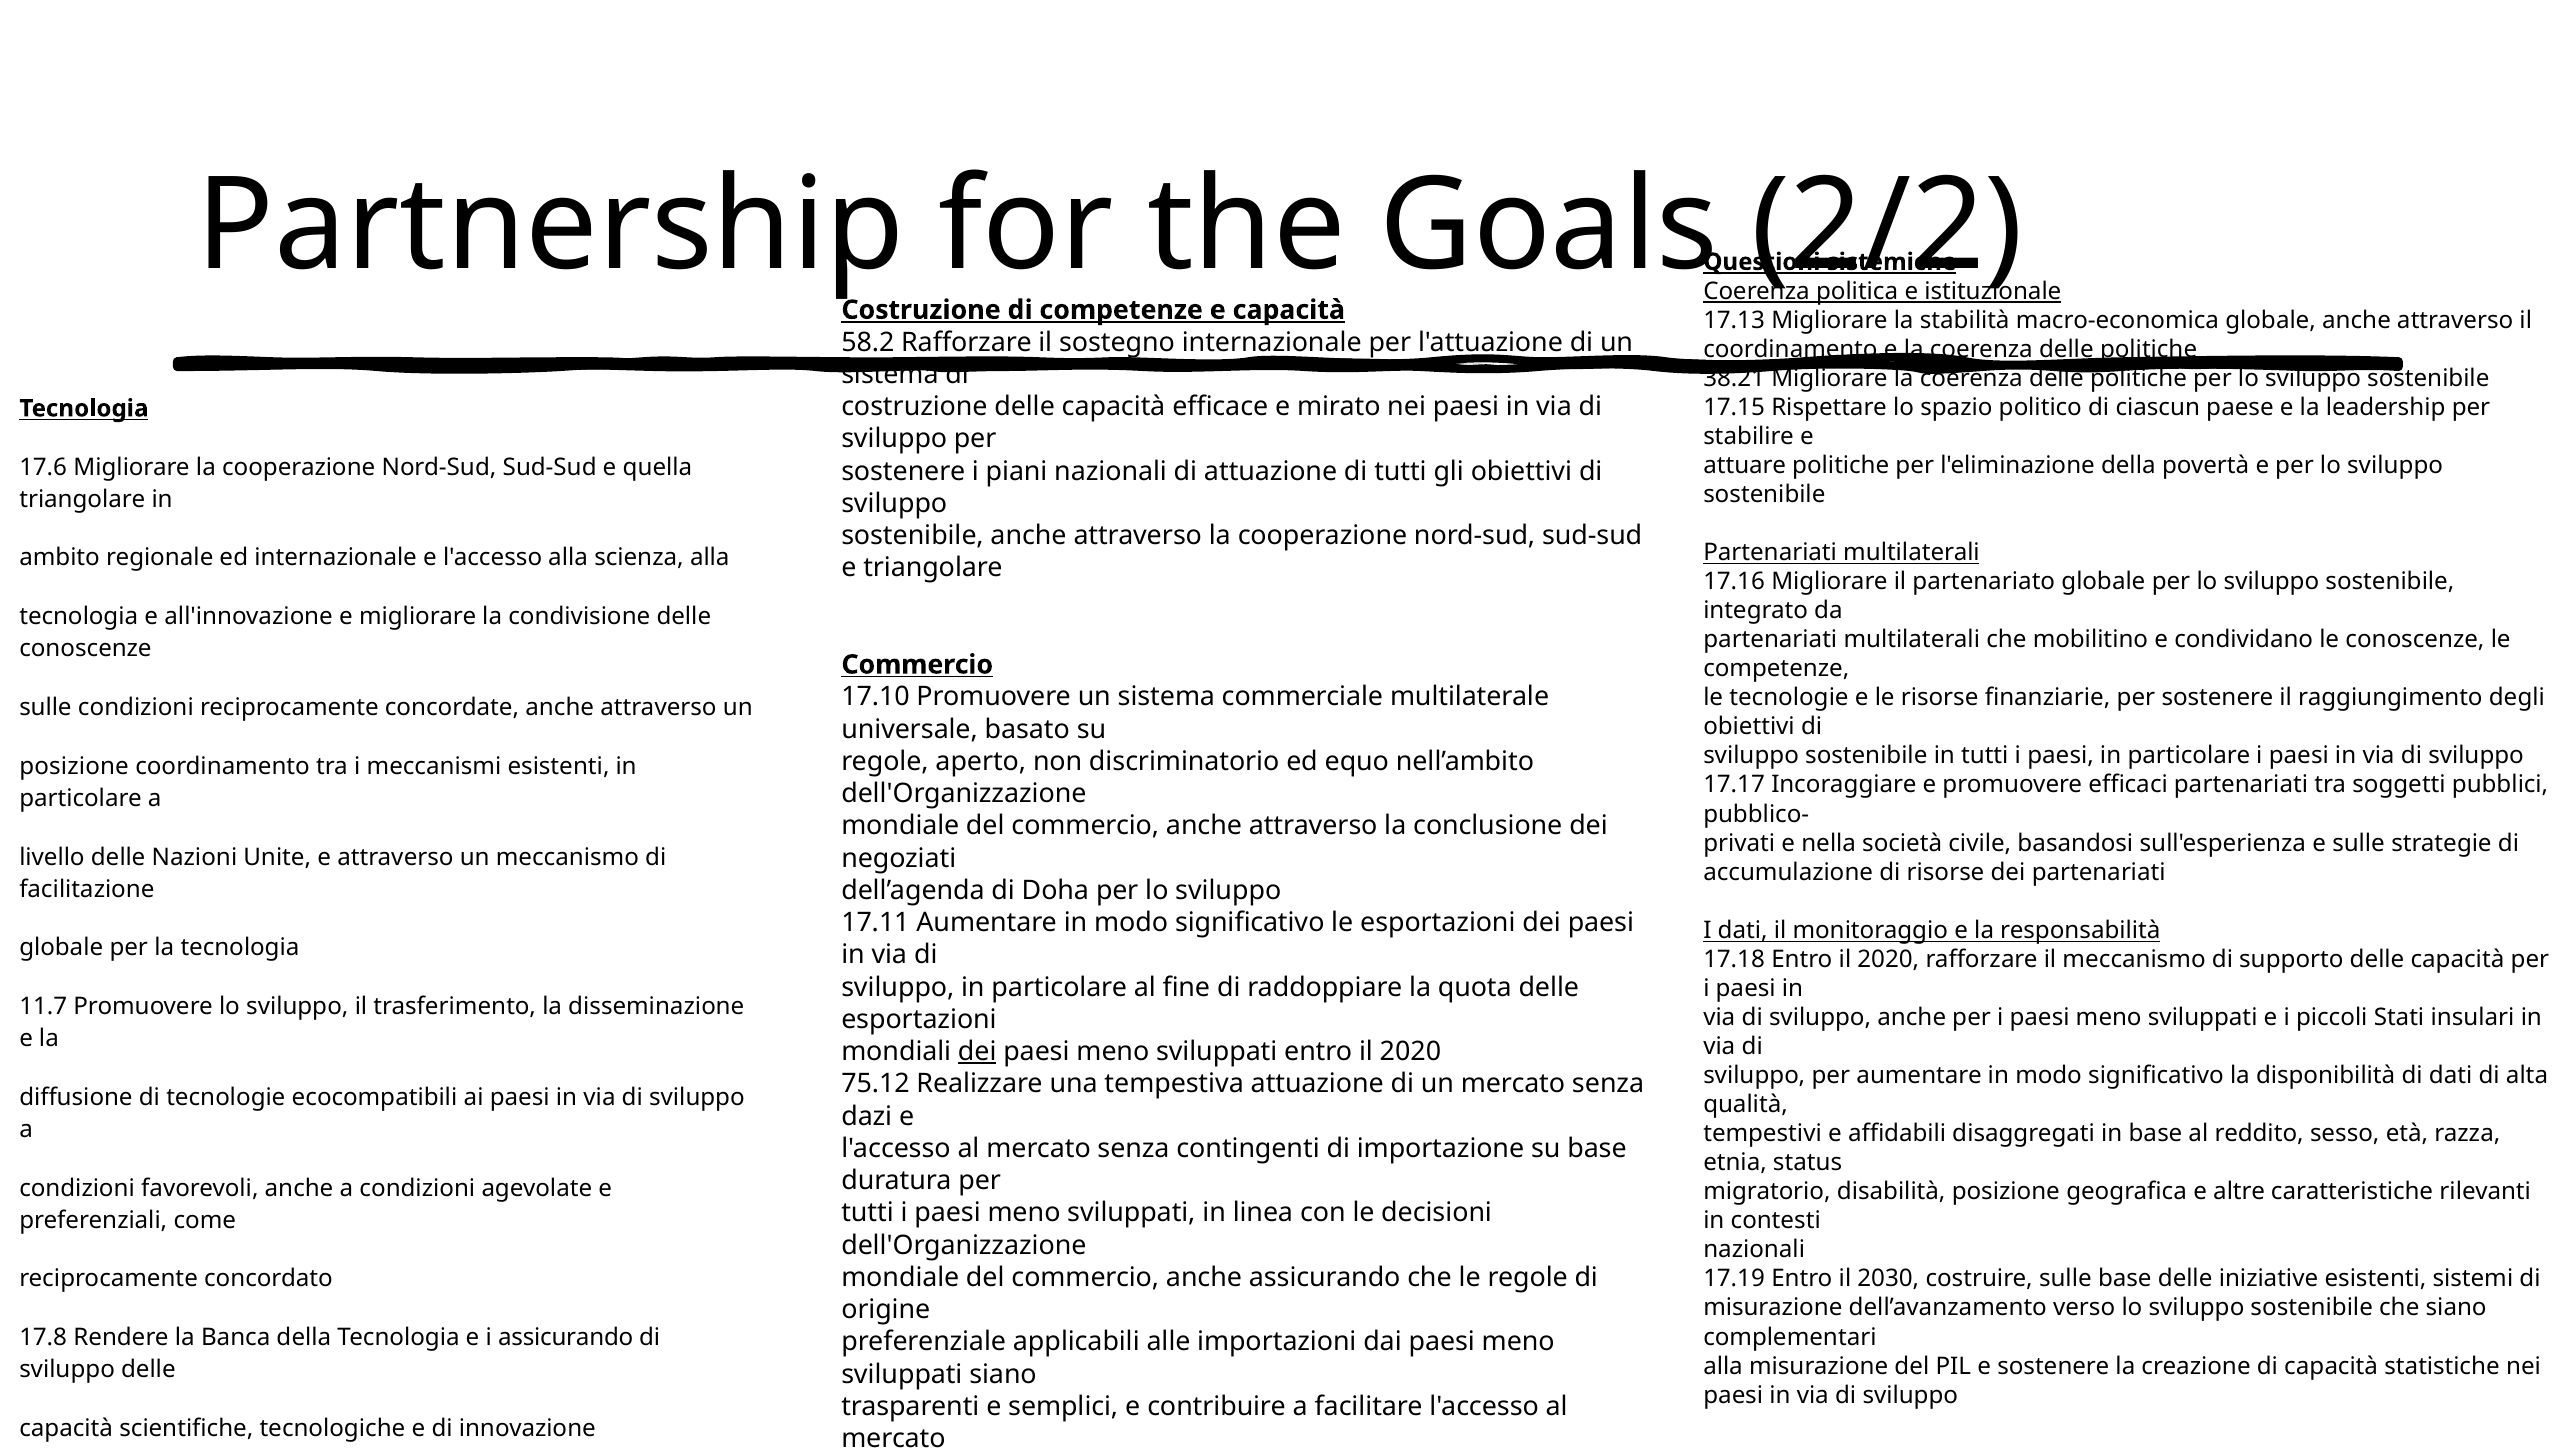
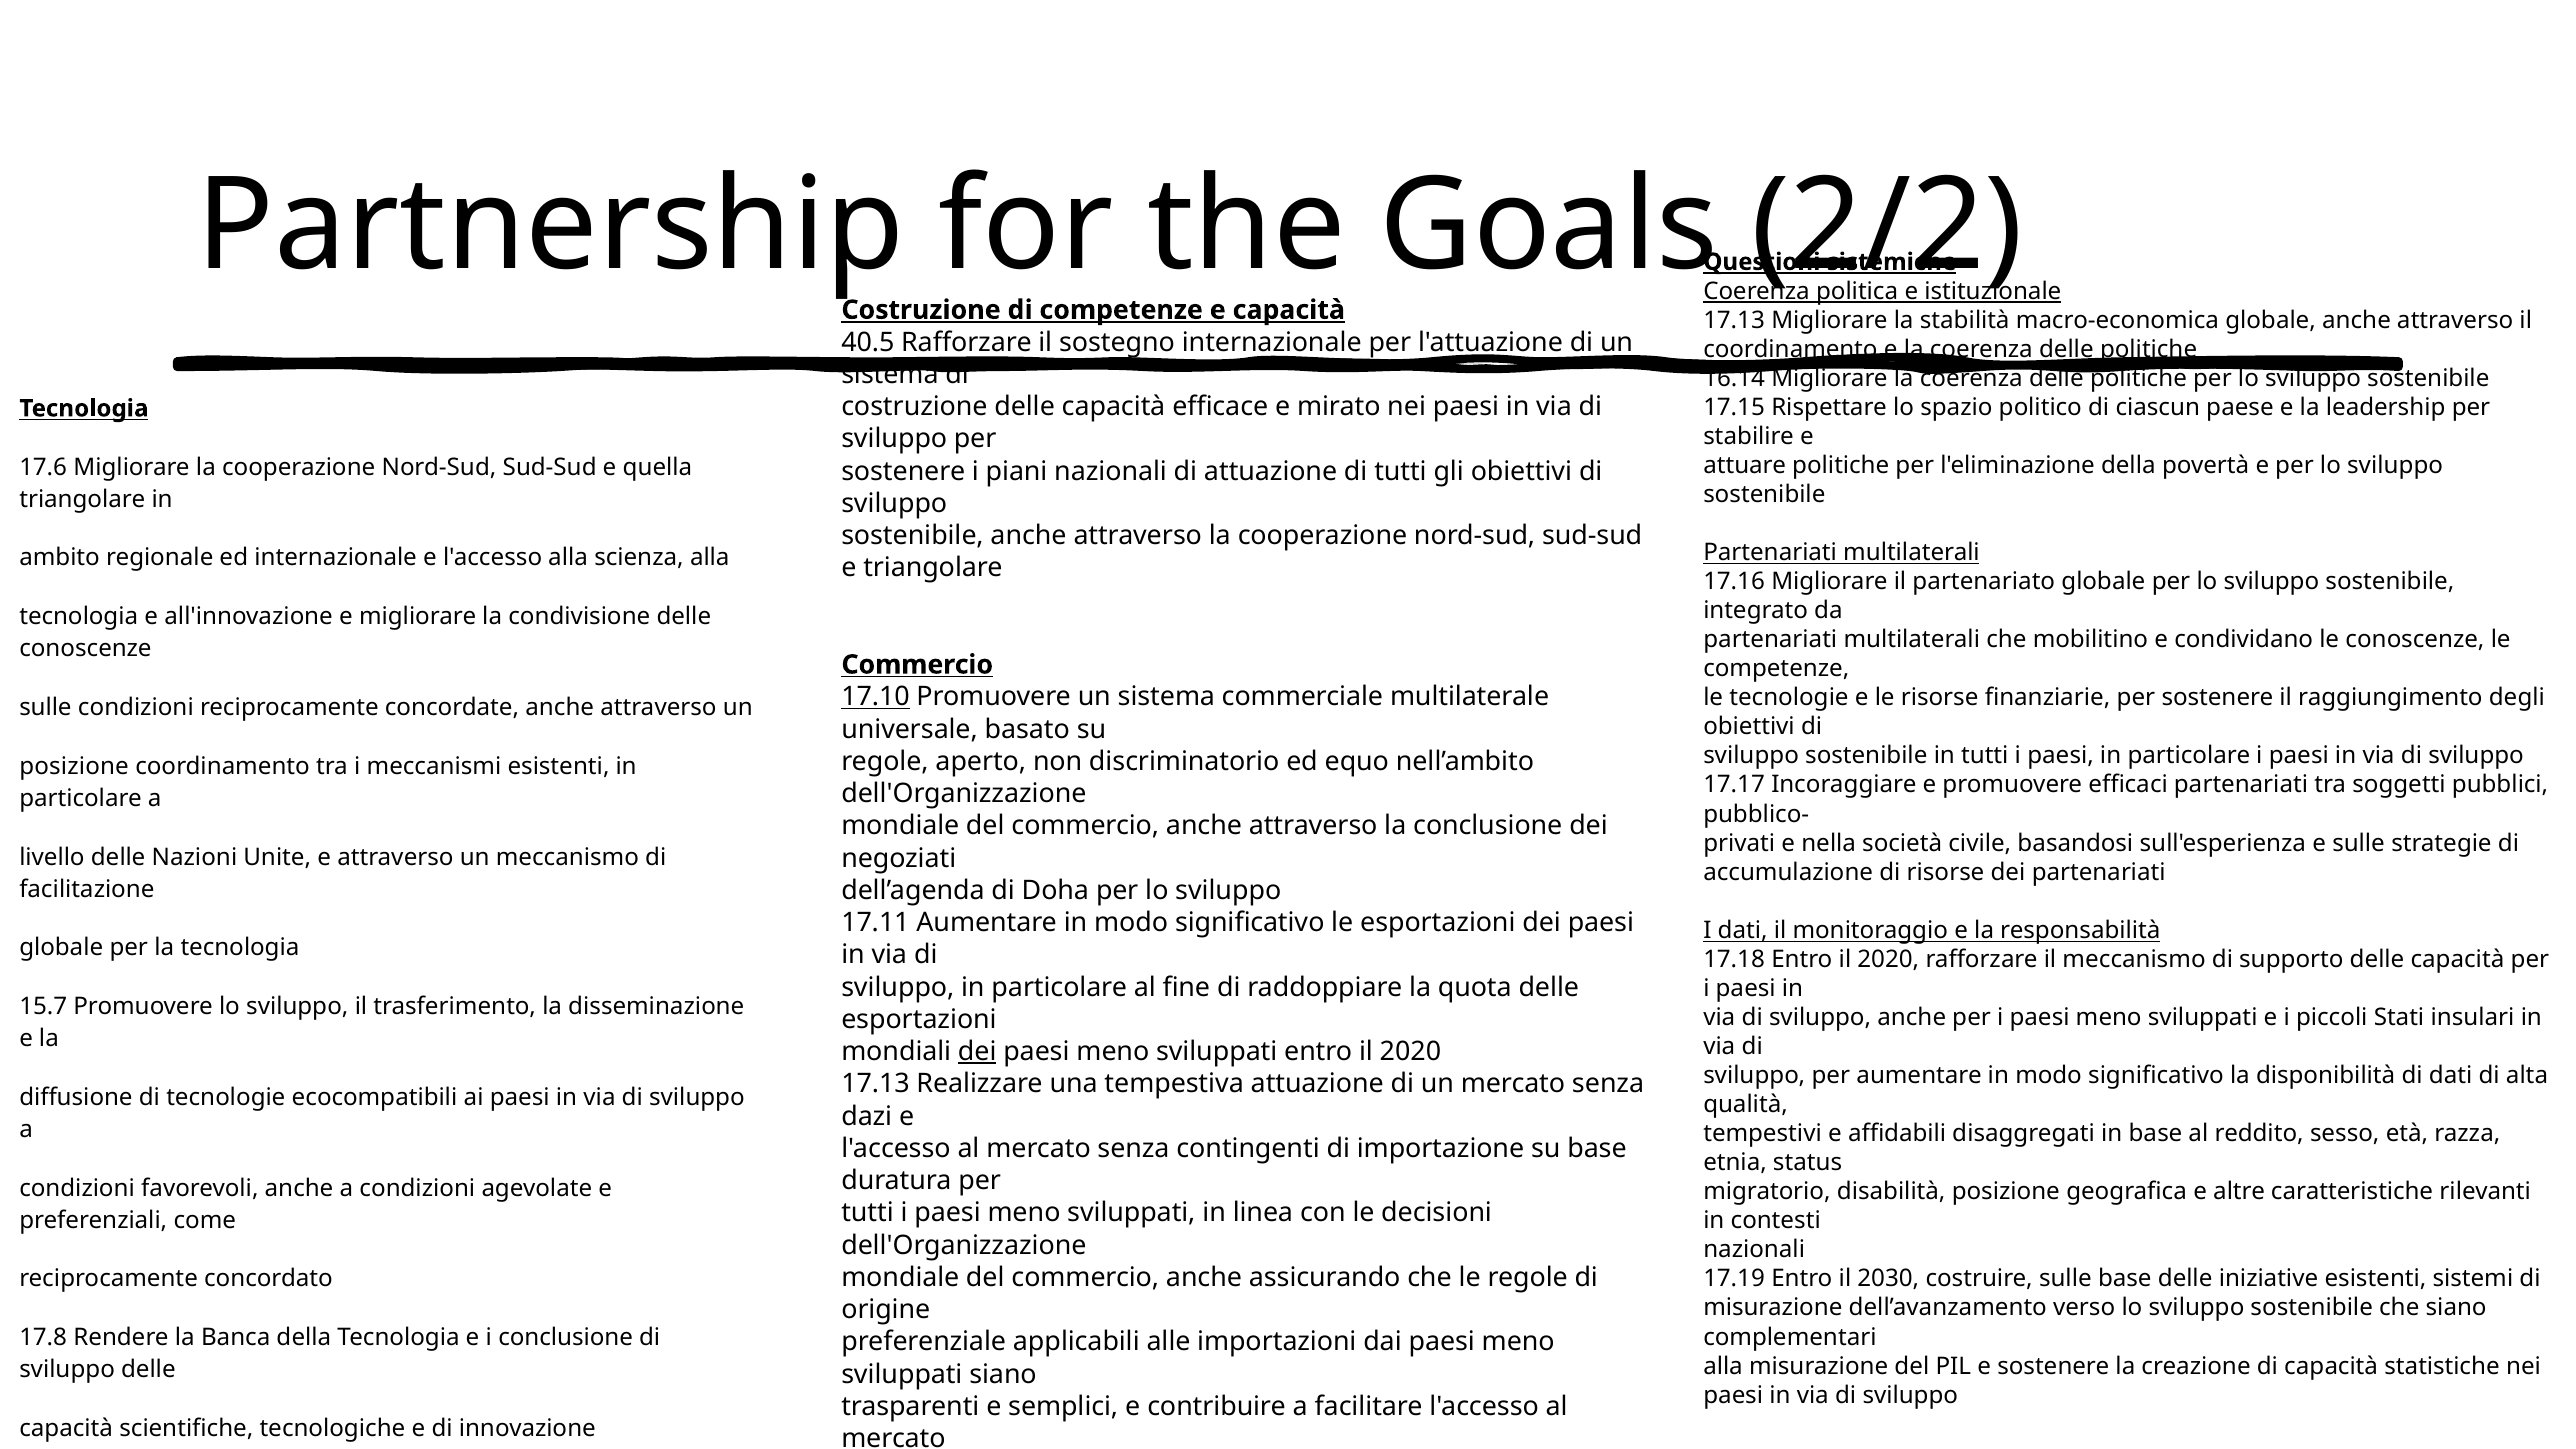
58.2: 58.2 -> 40.5
38.21: 38.21 -> 16.14
17.10 underline: none -> present
11.7: 11.7 -> 15.7
75.12 at (876, 1084): 75.12 -> 17.13
i assicurando: assicurando -> conclusione
